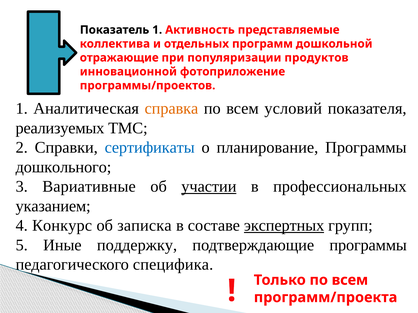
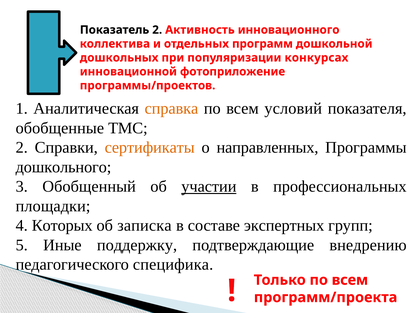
Показатель 1: 1 -> 2
представляемые: представляемые -> инновационного
отражающие: отражающие -> дошкольных
продуктов: продуктов -> конкурсах
реализуемых: реализуемых -> обобщенные
сертификаты colour: blue -> orange
планирование: планирование -> направленных
Вариативные: Вариативные -> Обобщенный
указанием: указанием -> площадки
Конкурс: Конкурс -> Которых
экспертных underline: present -> none
подтверждающие программы: программы -> внедрению
